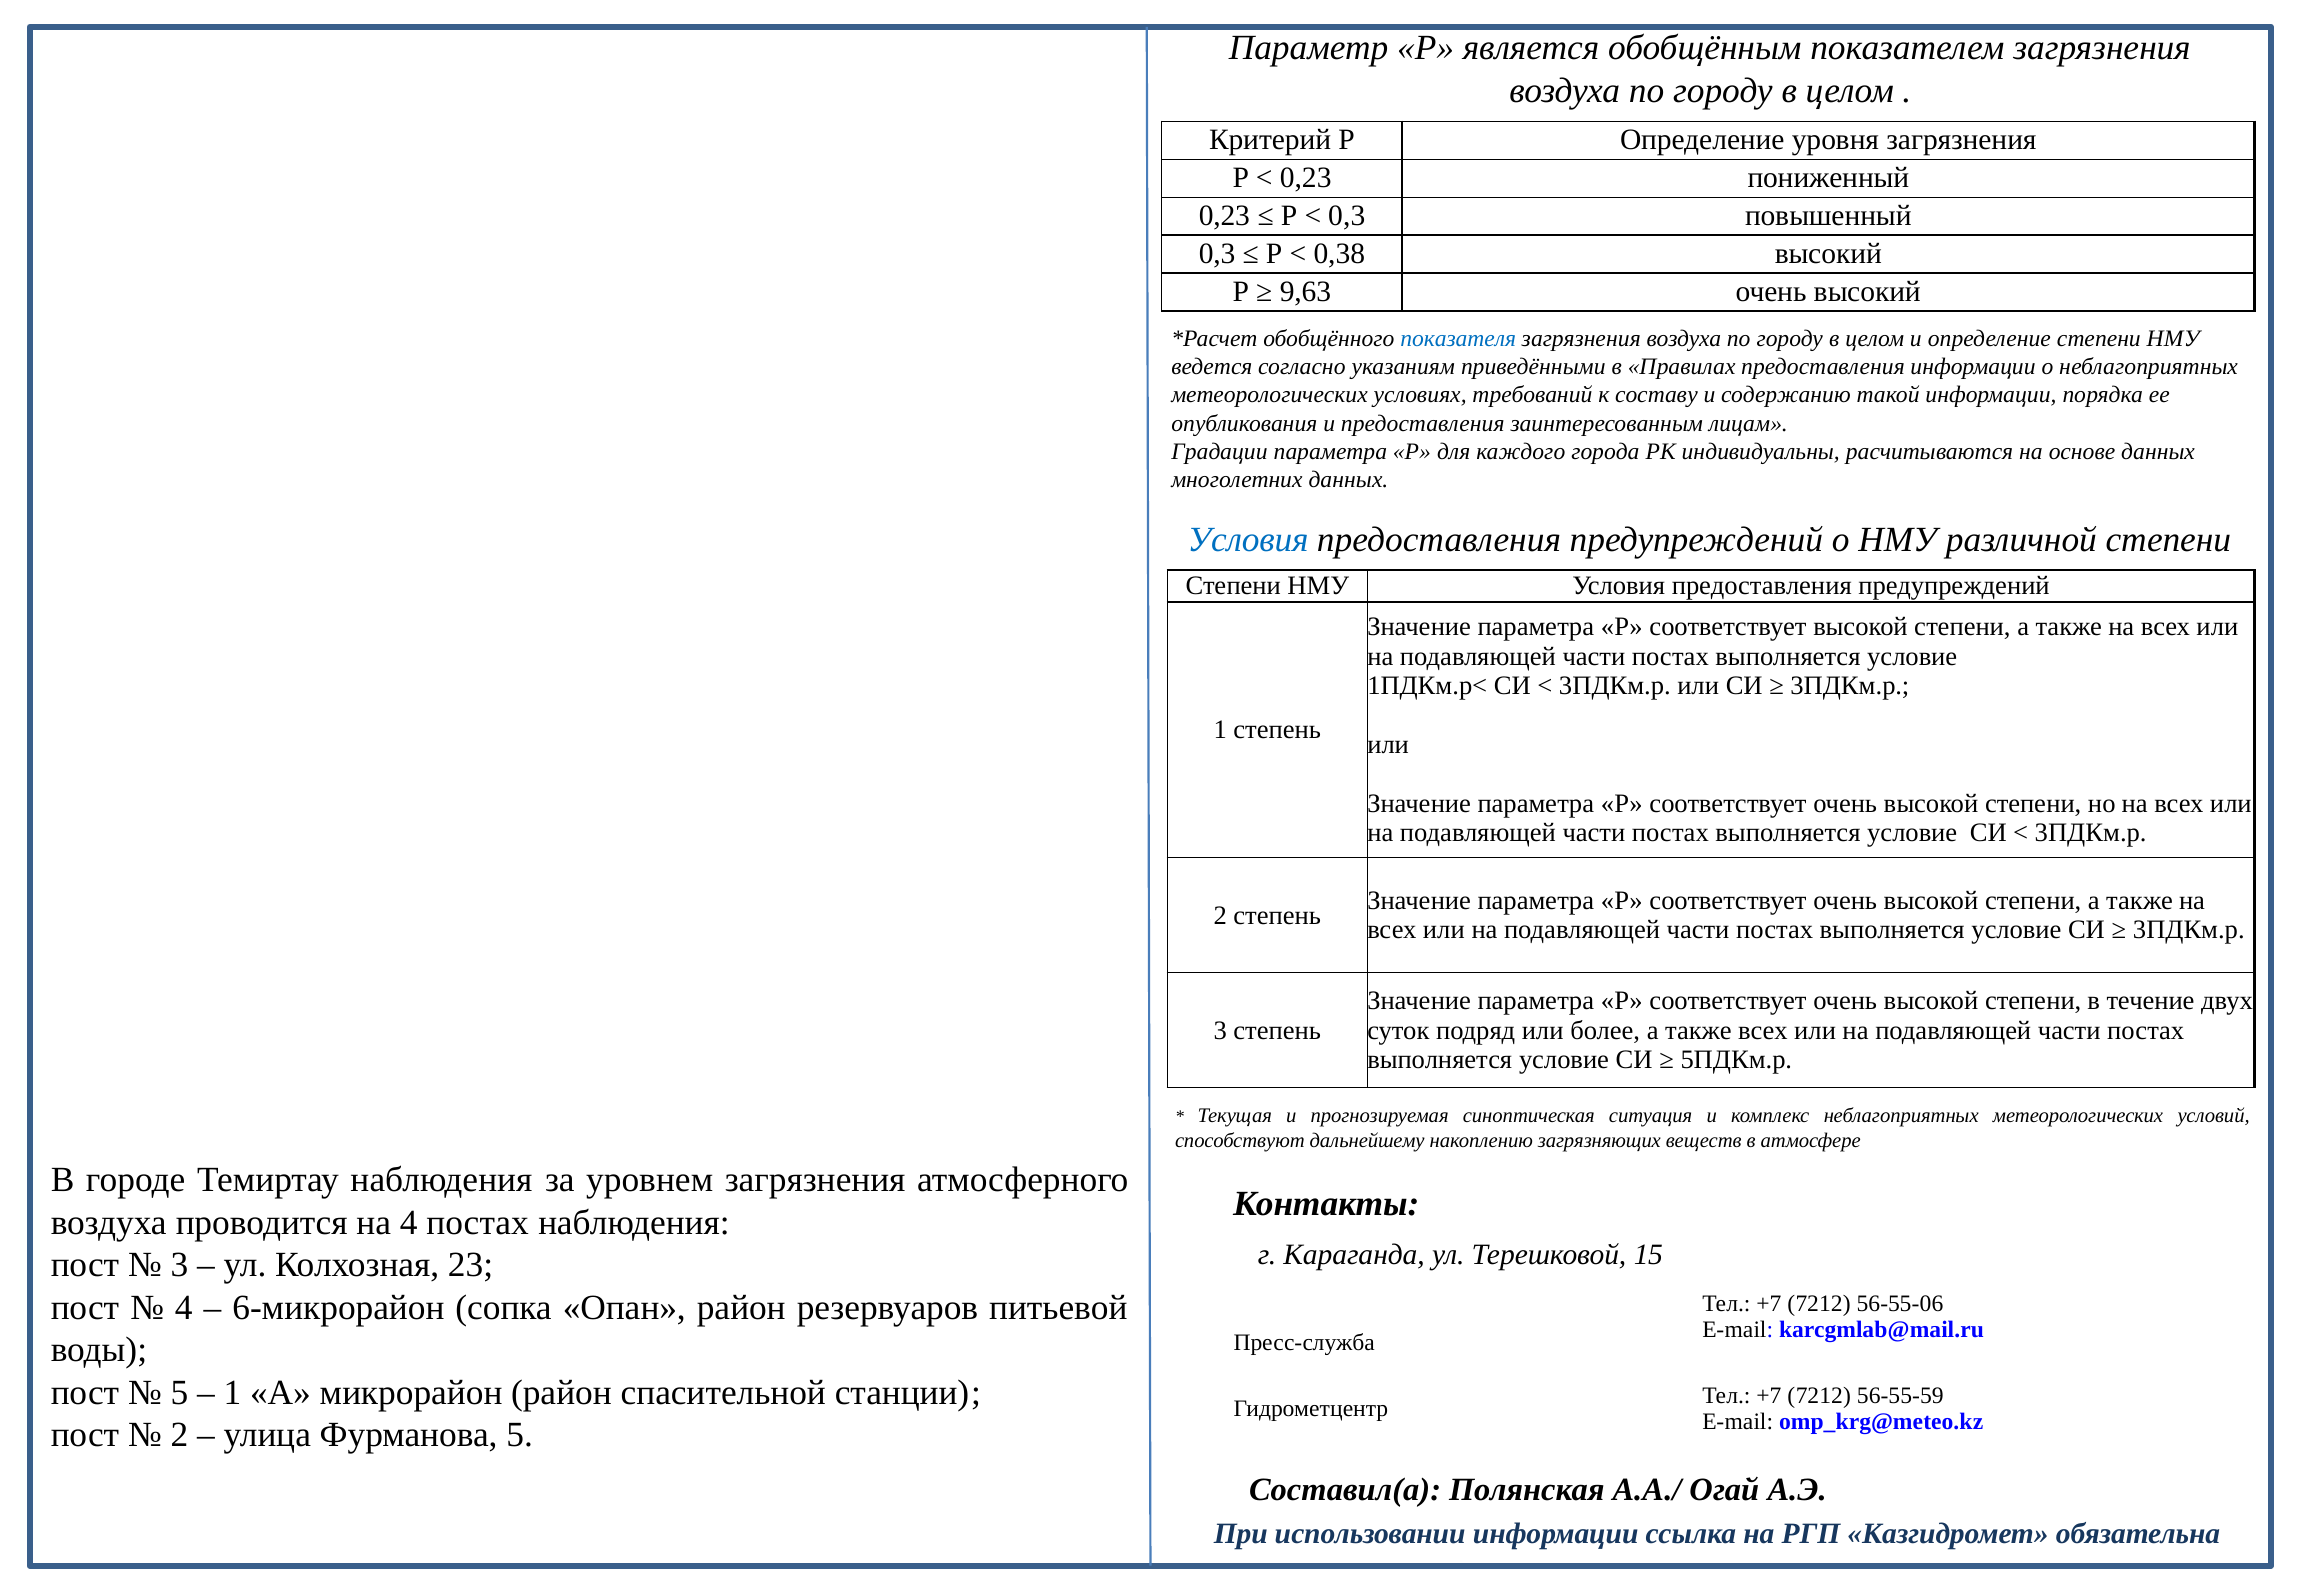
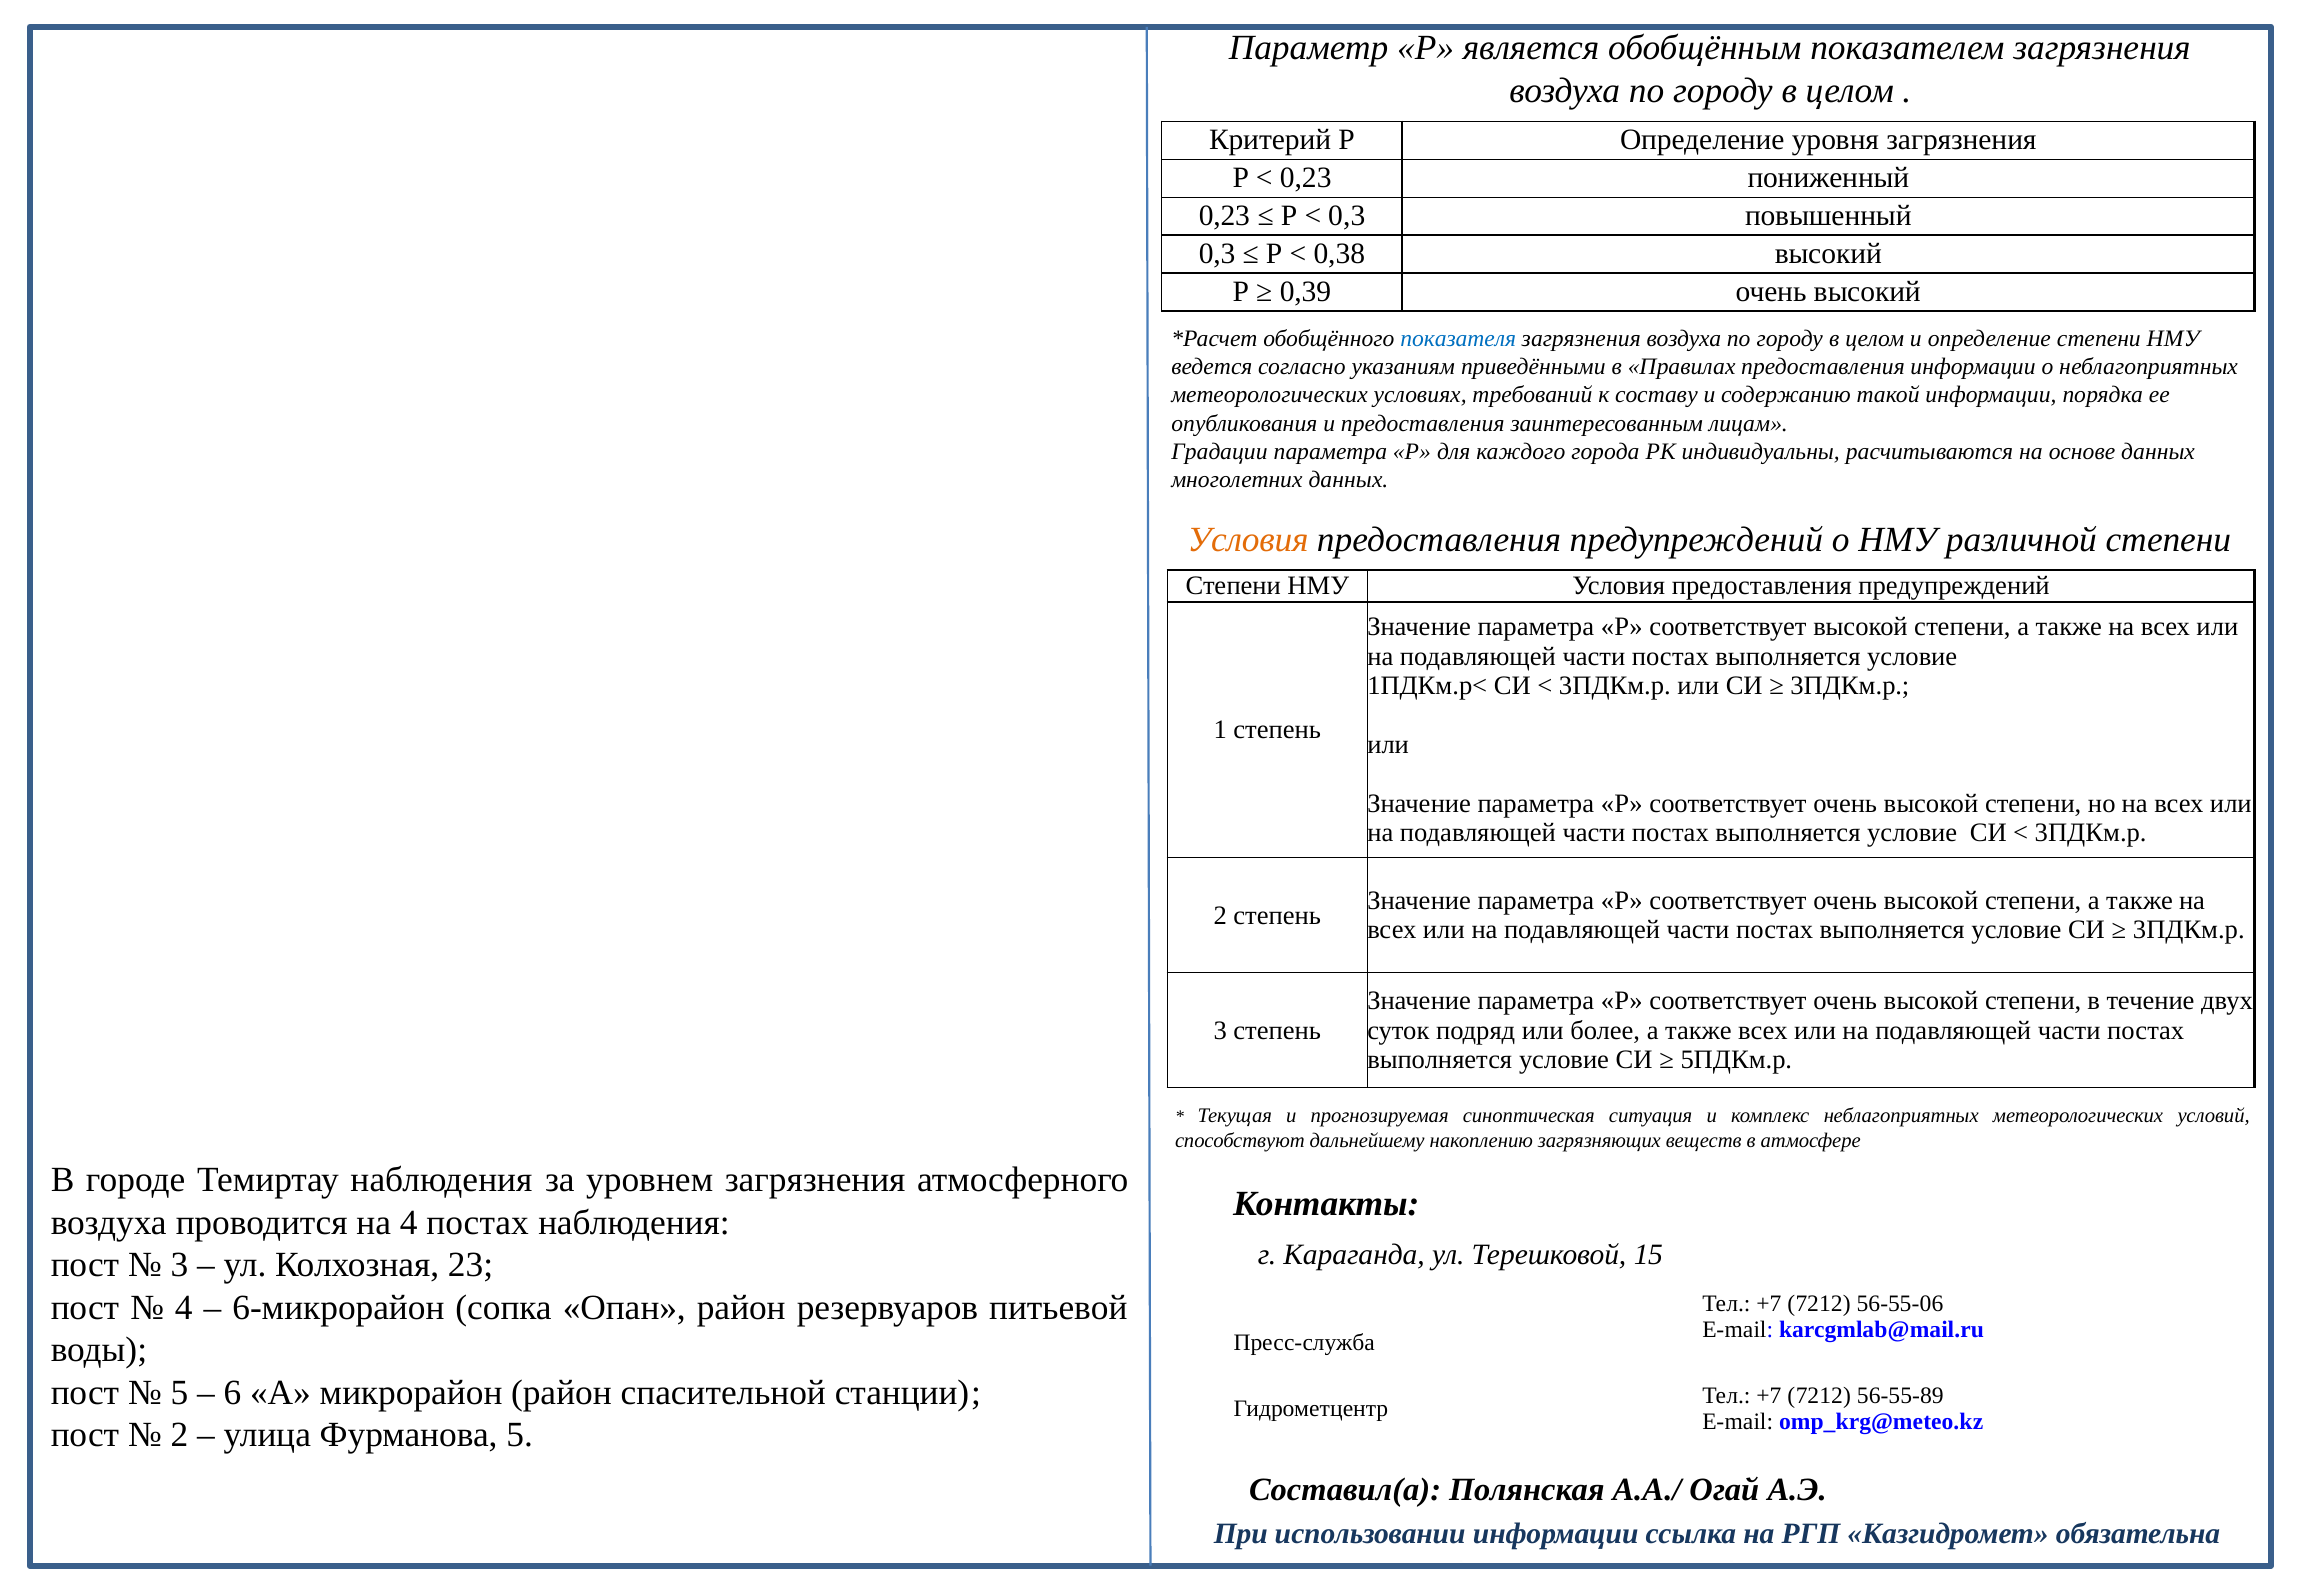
9,63: 9,63 -> 0,39
Условия at (1248, 540) colour: blue -> orange
1 at (232, 1392): 1 -> 6
56-55-59: 56-55-59 -> 56-55-89
